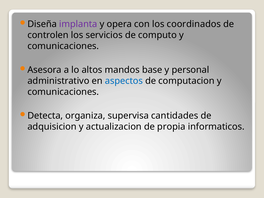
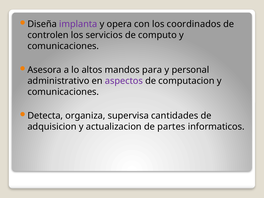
base: base -> para
aspectos colour: blue -> purple
propia: propia -> partes
